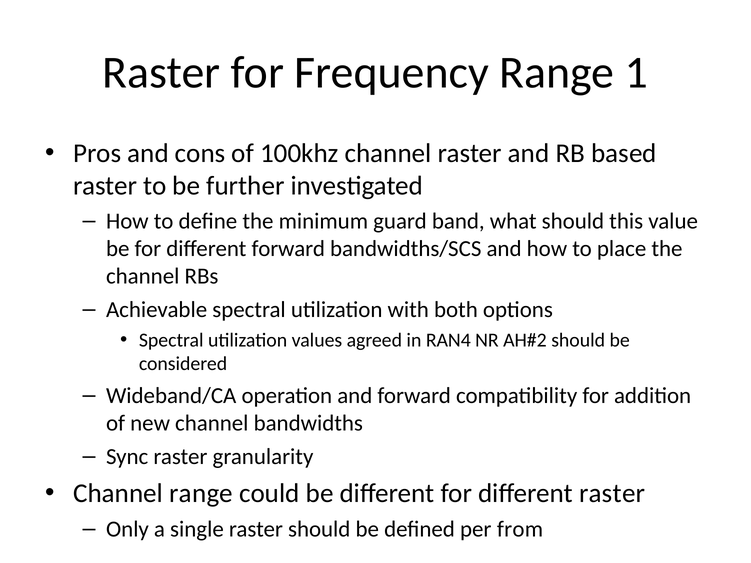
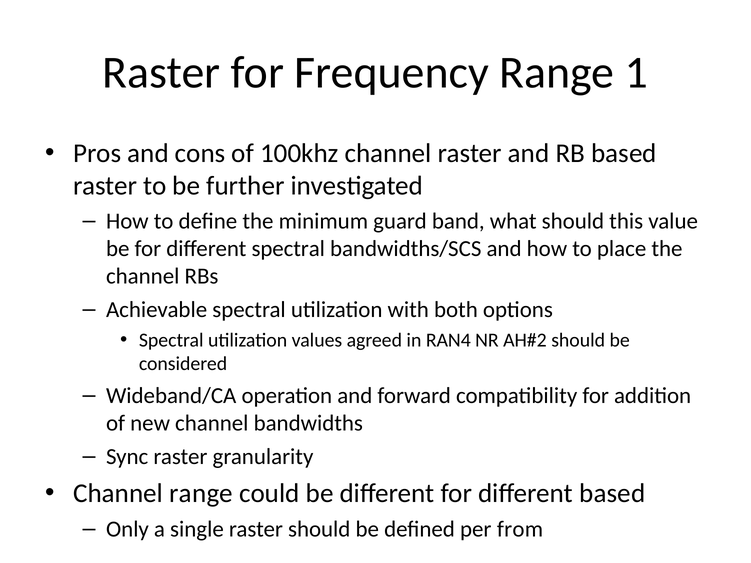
different forward: forward -> spectral
different raster: raster -> based
